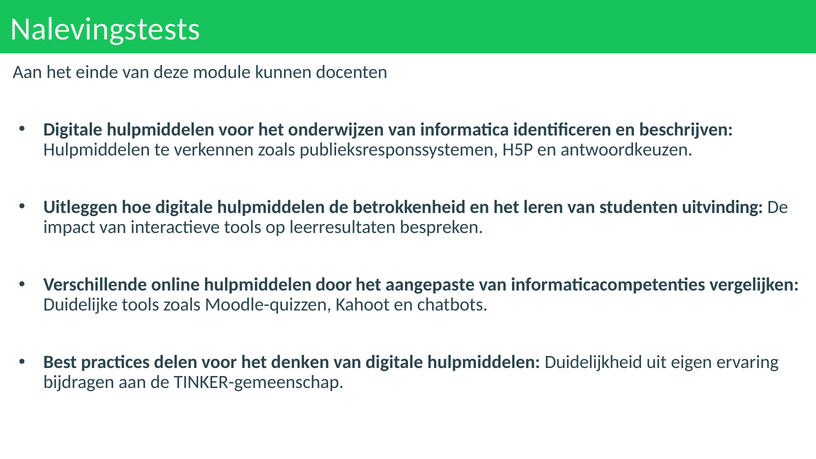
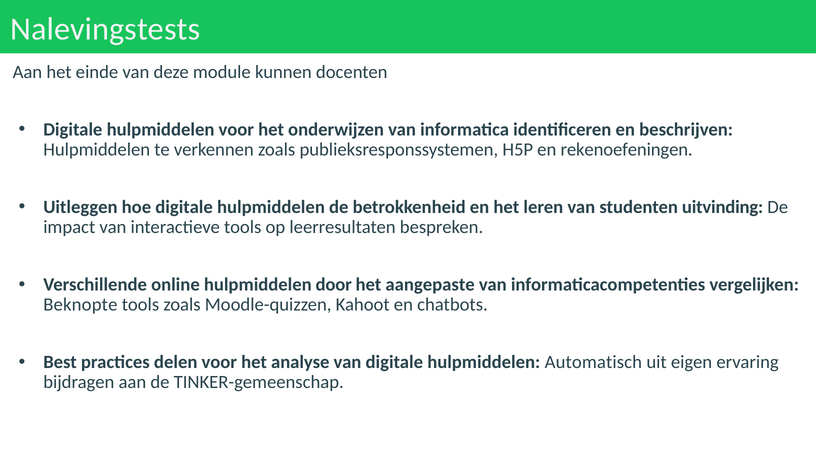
antwoordkeuzen: antwoordkeuzen -> rekenoefeningen
Duidelijke: Duidelijke -> Beknopte
denken: denken -> analyse
Duidelijkheid: Duidelijkheid -> Automatisch
